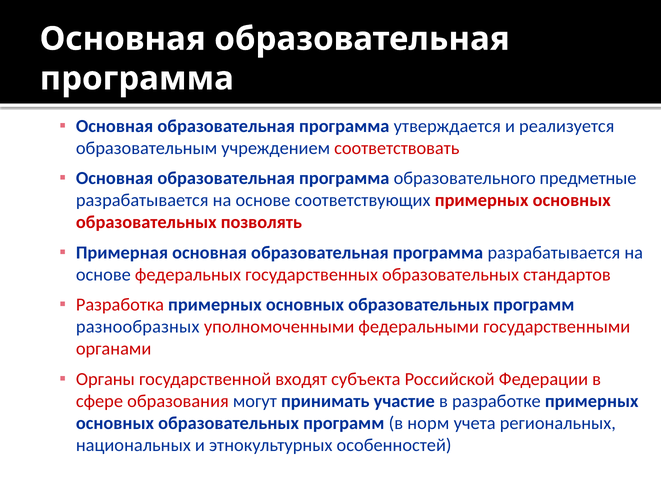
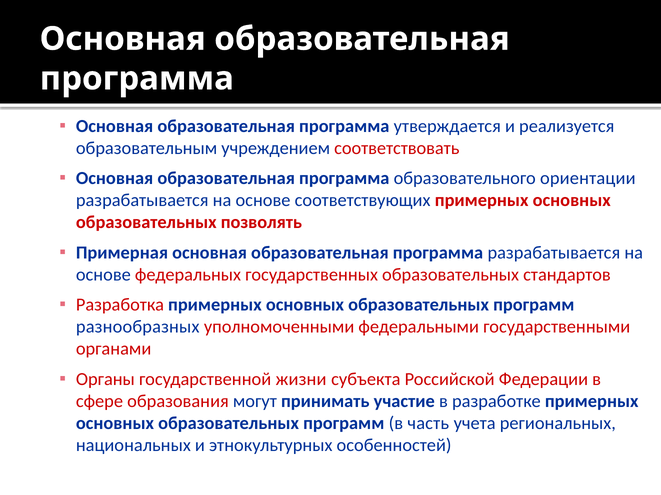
предметные: предметные -> ориентации
входят: входят -> жизни
норм: норм -> часть
